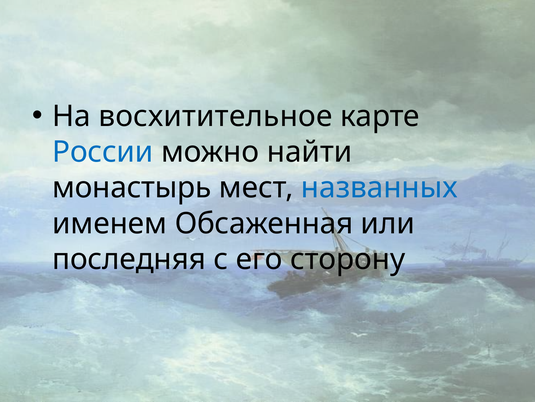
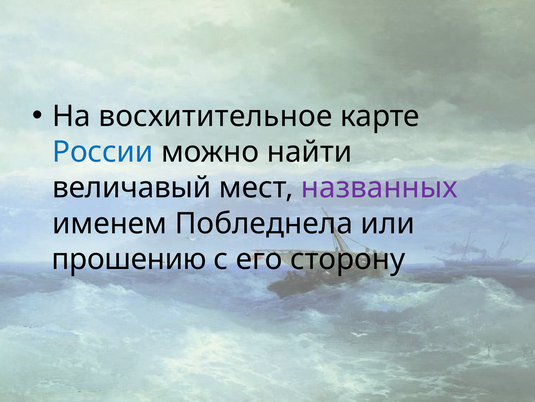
монастырь: монастырь -> величавый
названных colour: blue -> purple
Обсаженная: Обсаженная -> Побледнела
последняя: последняя -> прошению
